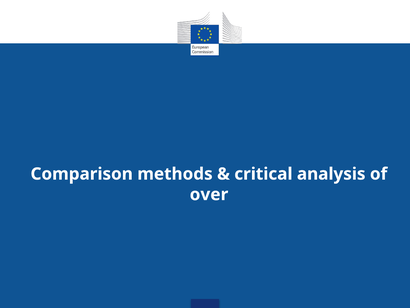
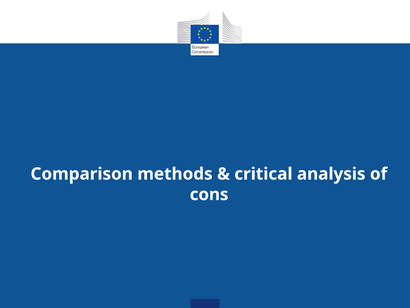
over: over -> cons
